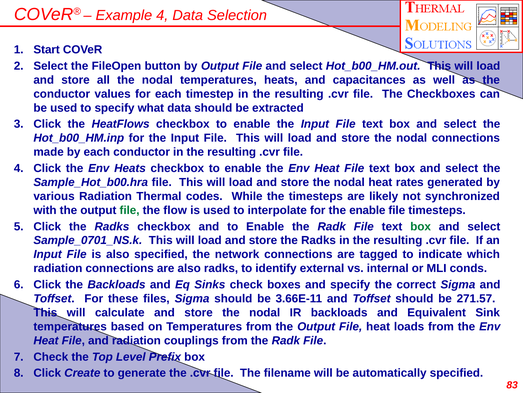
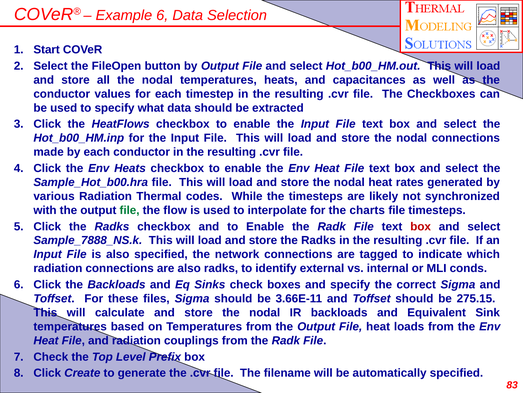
Example 4: 4 -> 6
the enable: enable -> charts
box at (421, 226) colour: green -> red
Sample_0701_NS.k: Sample_0701_NS.k -> Sample_7888_NS.k
271.57: 271.57 -> 275.15
